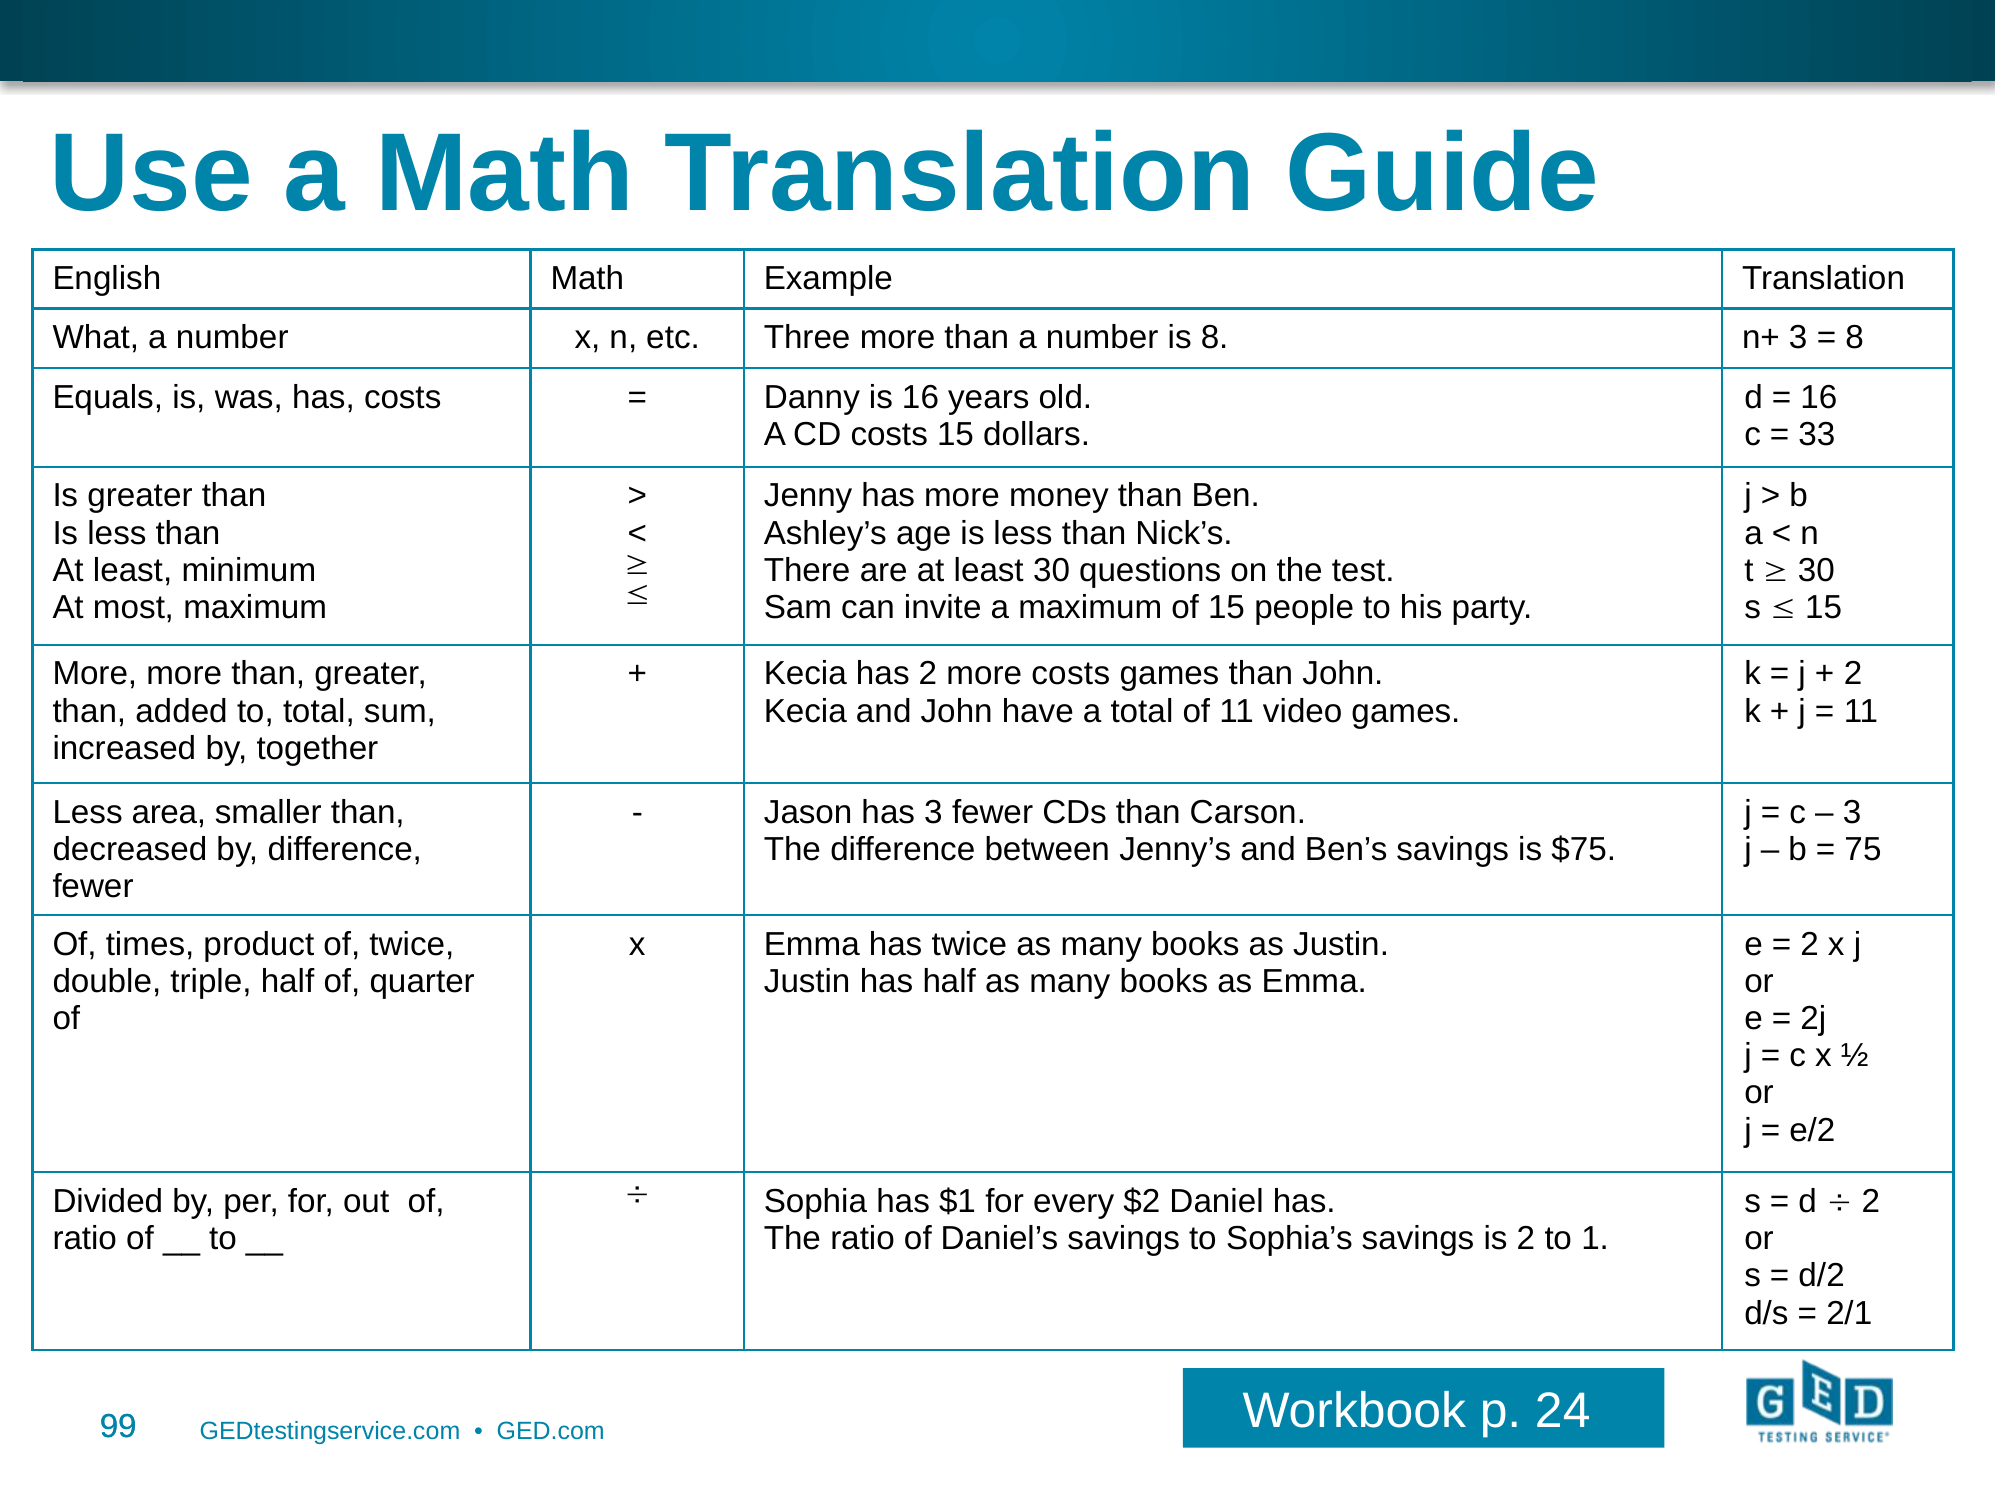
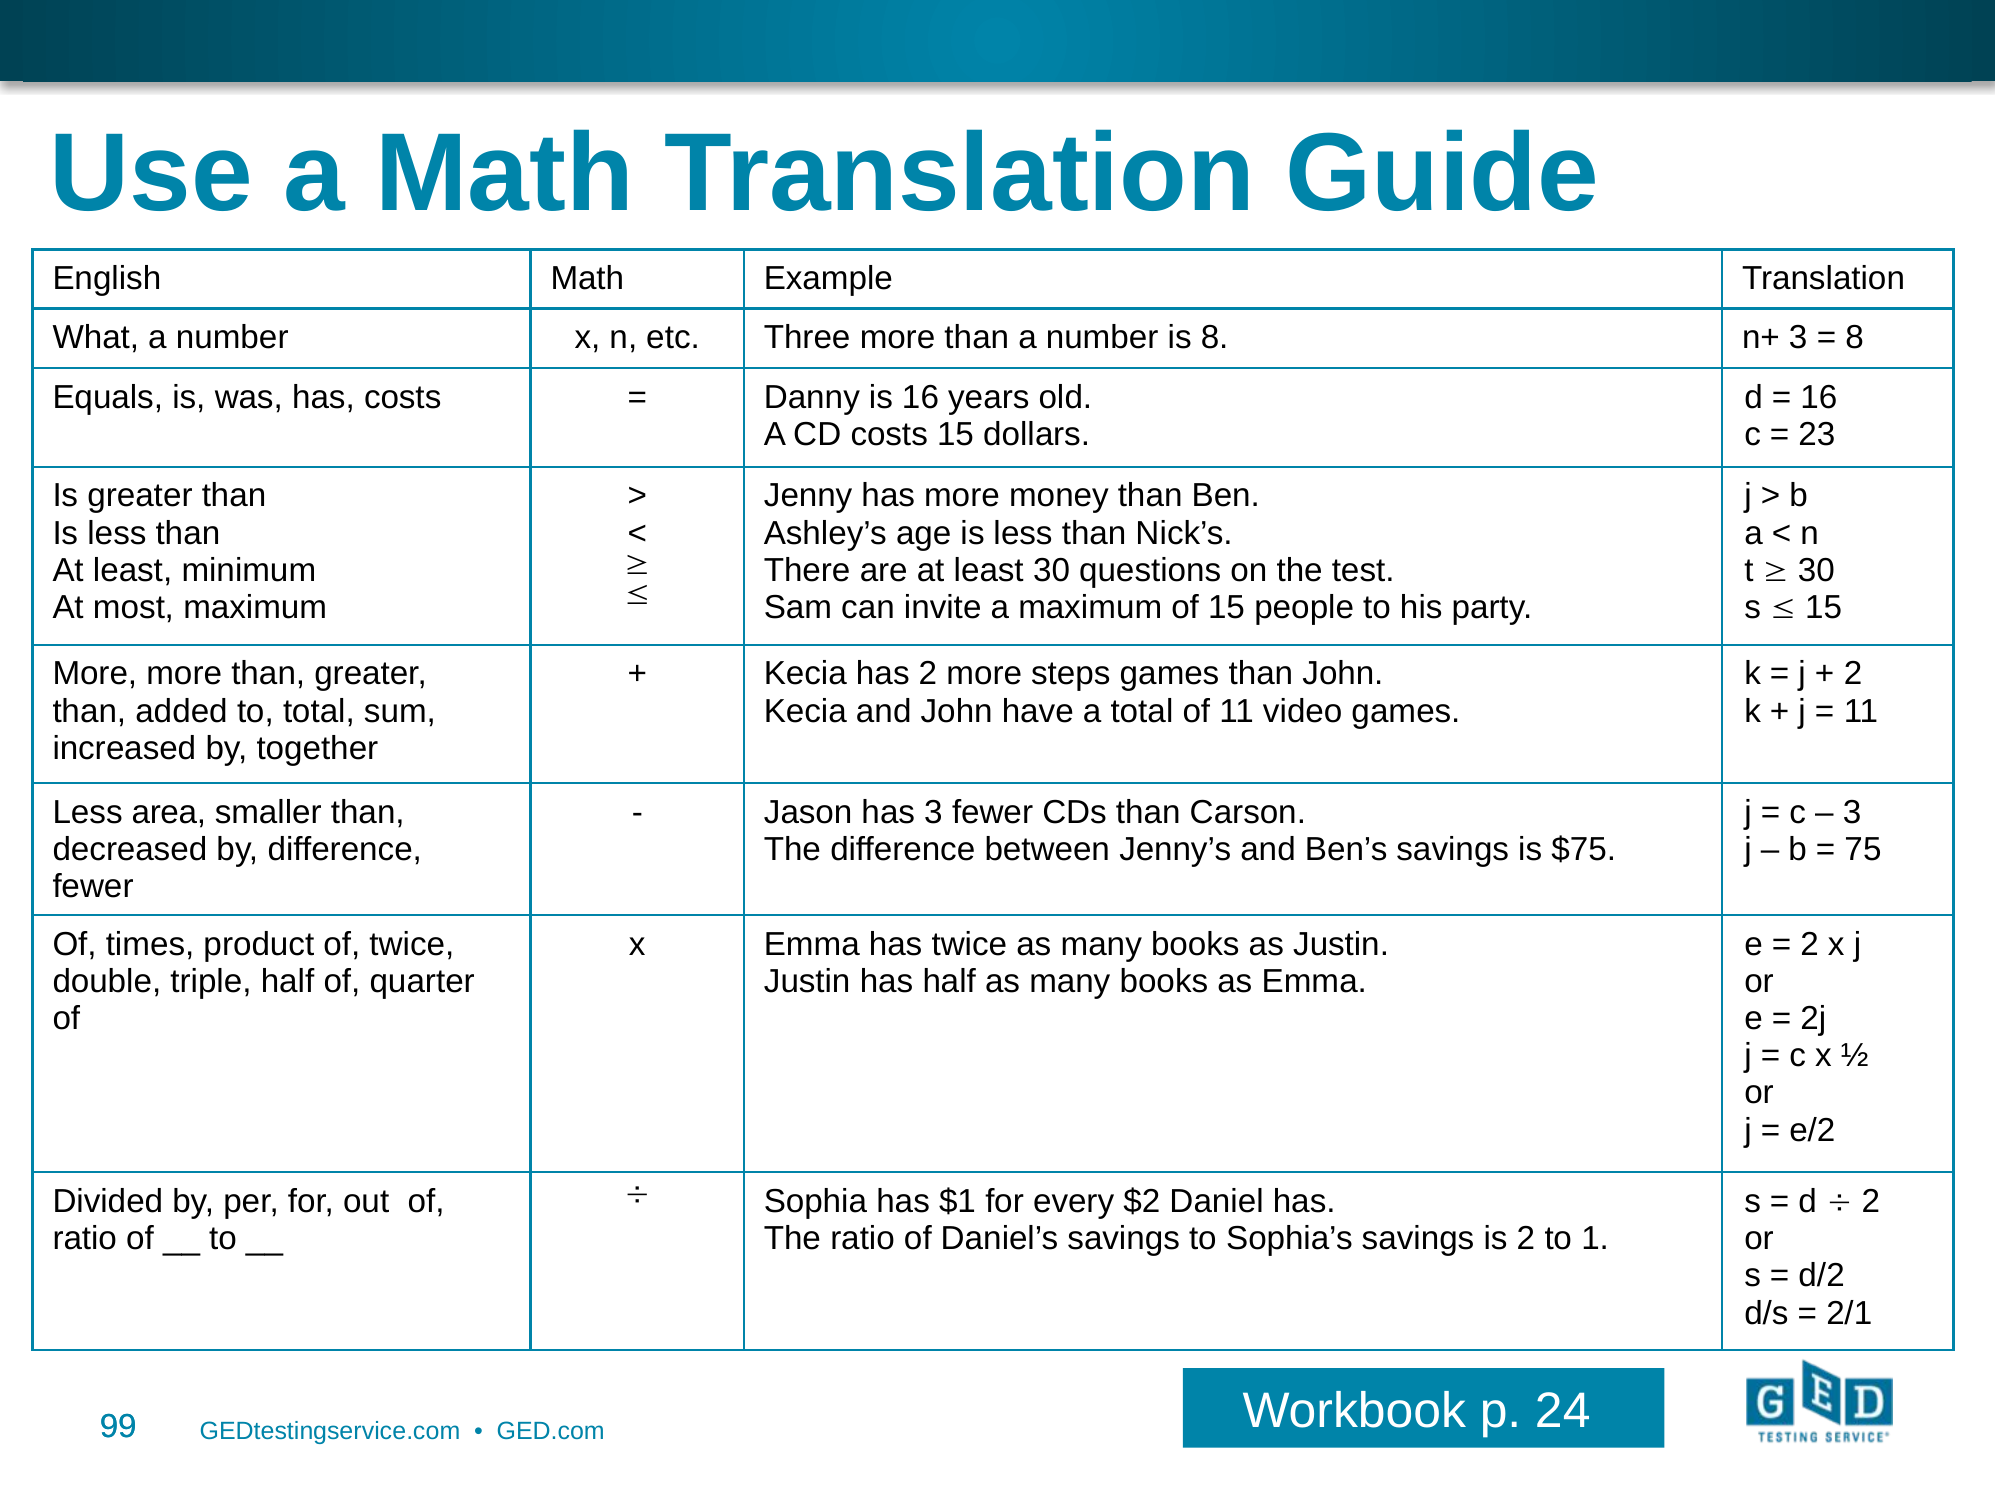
33: 33 -> 23
more costs: costs -> steps
